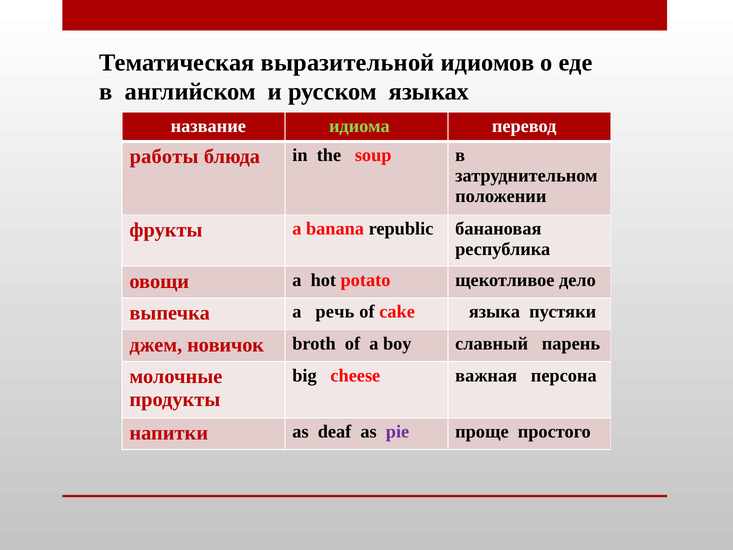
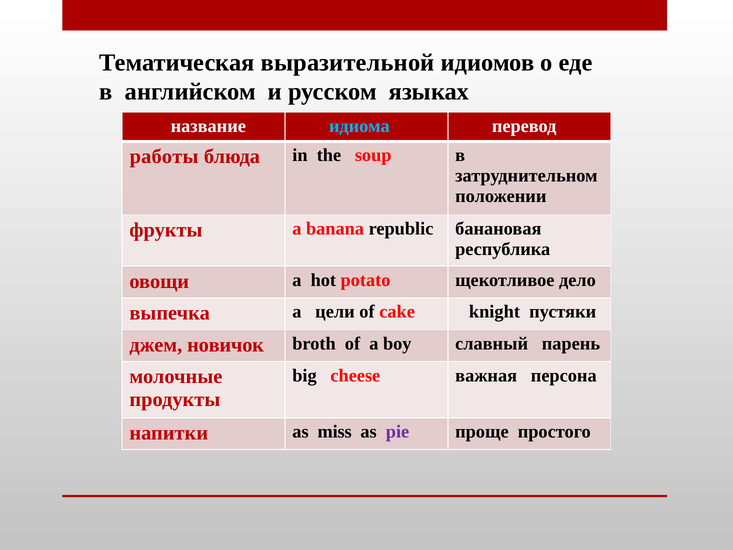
идиома colour: light green -> light blue
речь: речь -> цели
языка: языка -> knight
deaf: deaf -> miss
